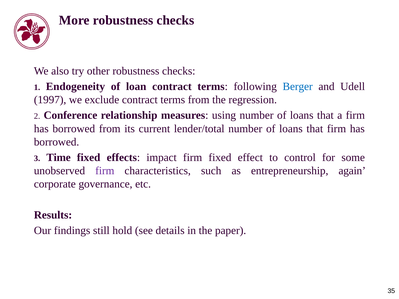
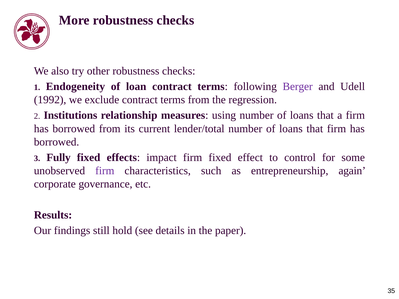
Berger colour: blue -> purple
1997: 1997 -> 1992
Conference: Conference -> Institutions
Time: Time -> Fully
